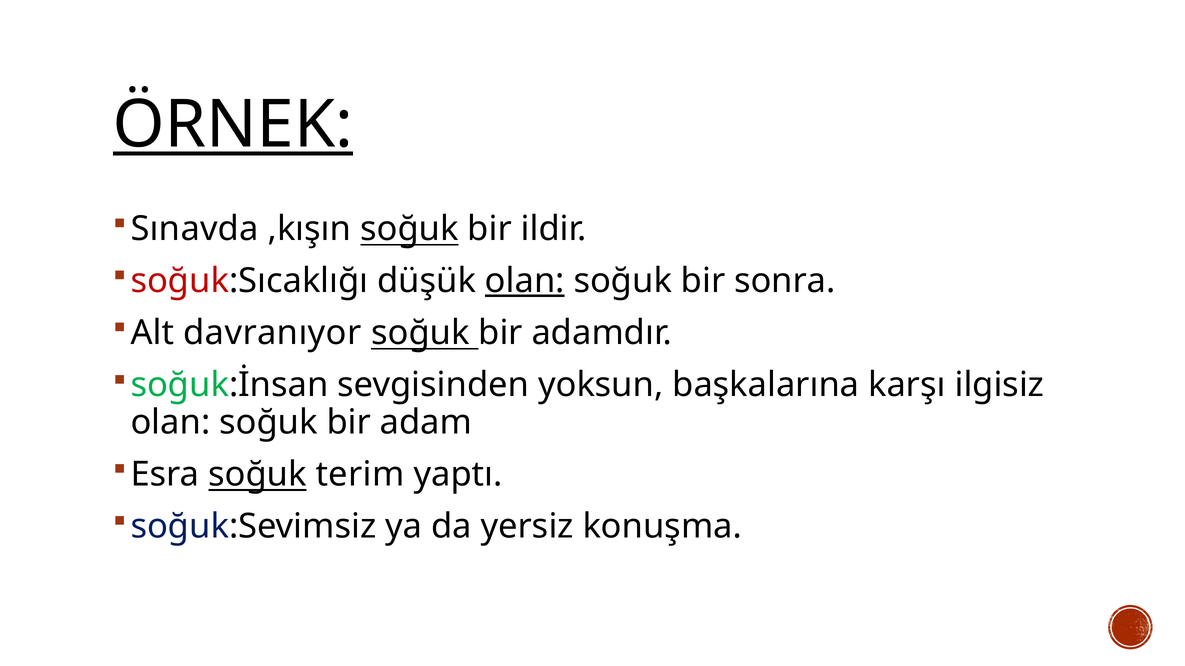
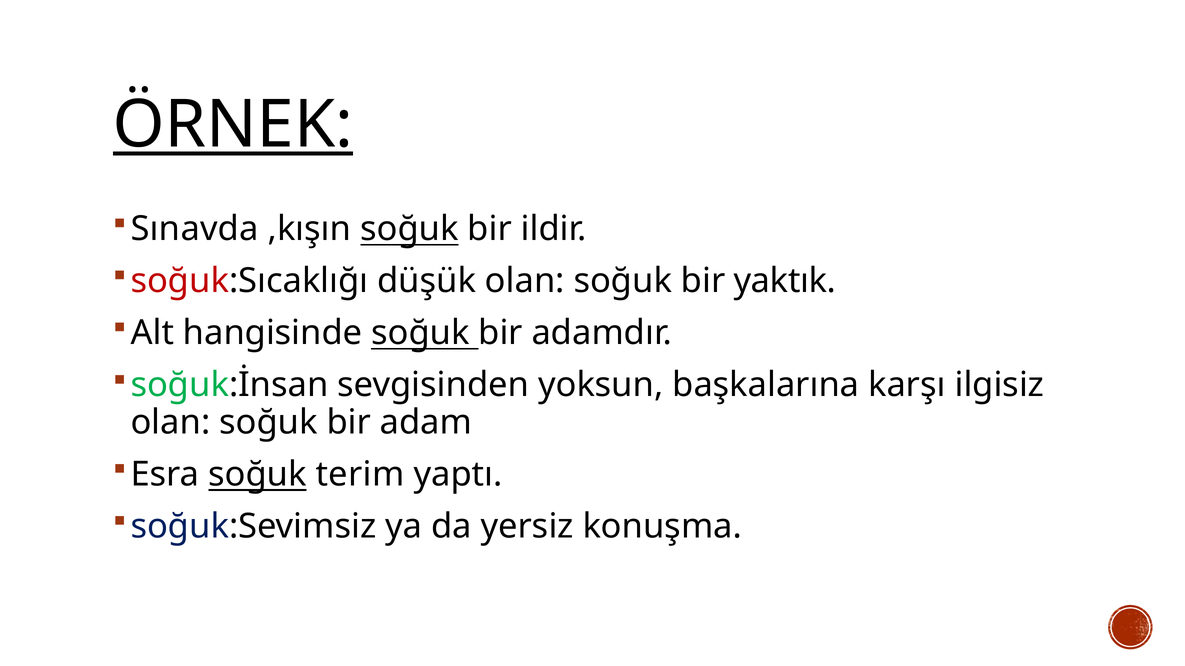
olan at (525, 281) underline: present -> none
sonra: sonra -> yaktık
davranıyor: davranıyor -> hangisinde
